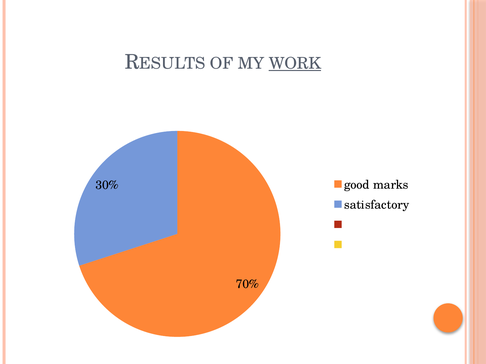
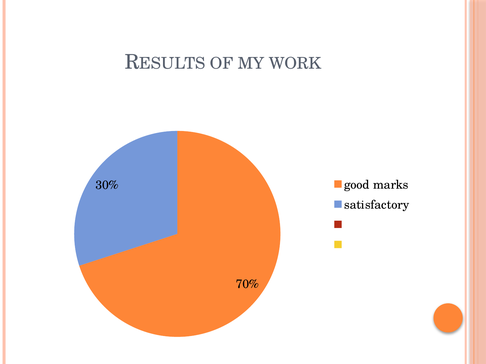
WORK underline: present -> none
